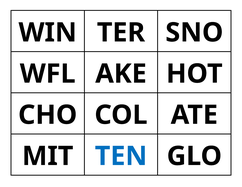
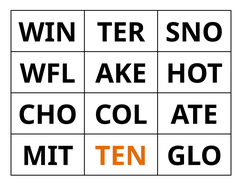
TEN colour: blue -> orange
